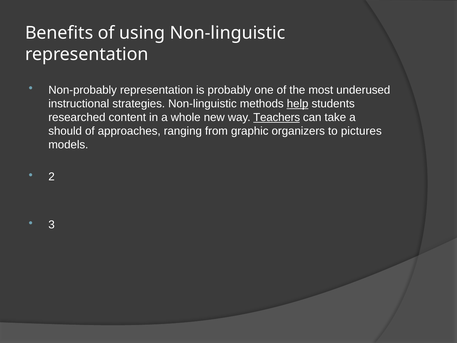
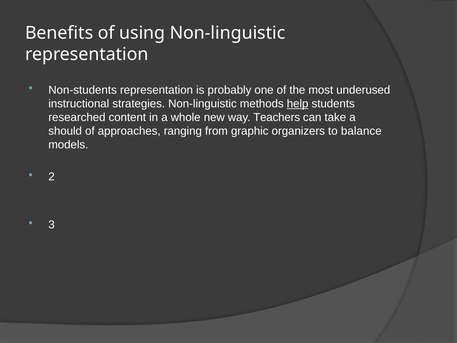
Non-probably: Non-probably -> Non-students
Teachers underline: present -> none
pictures: pictures -> balance
